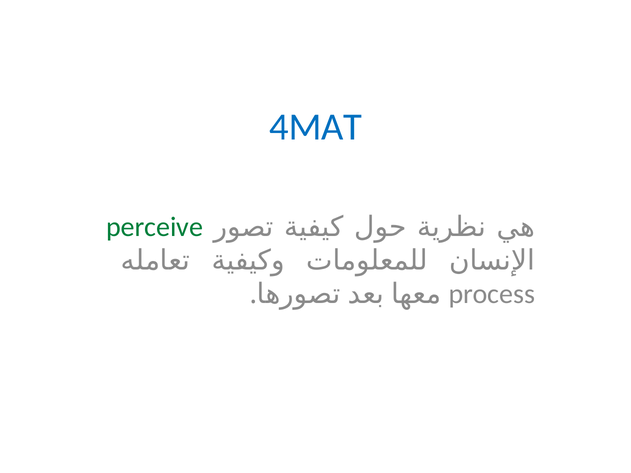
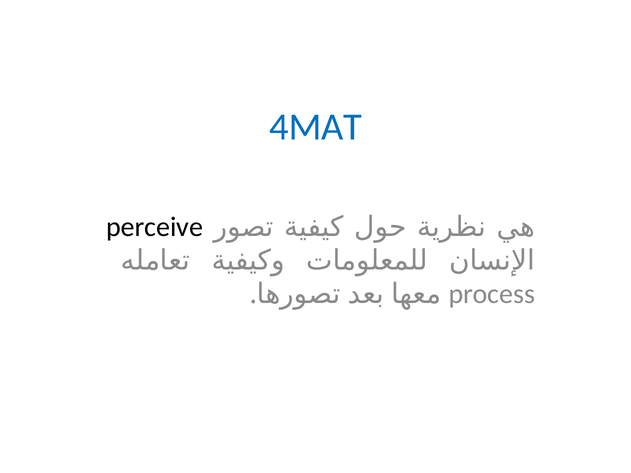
perceive colour: green -> black
